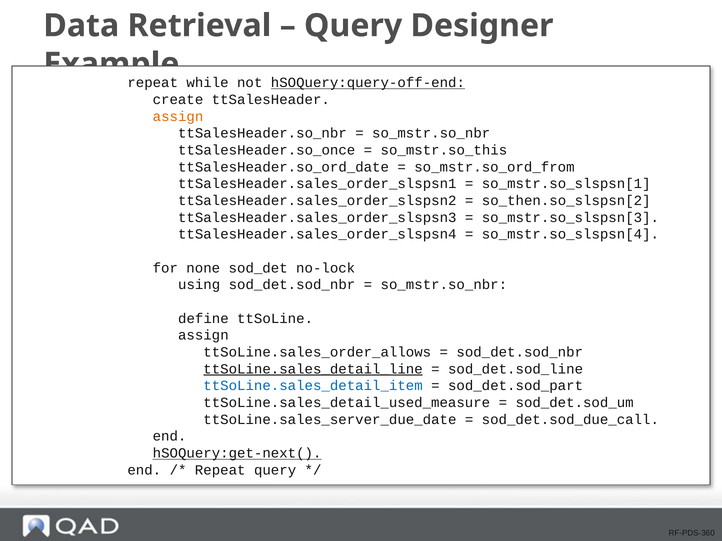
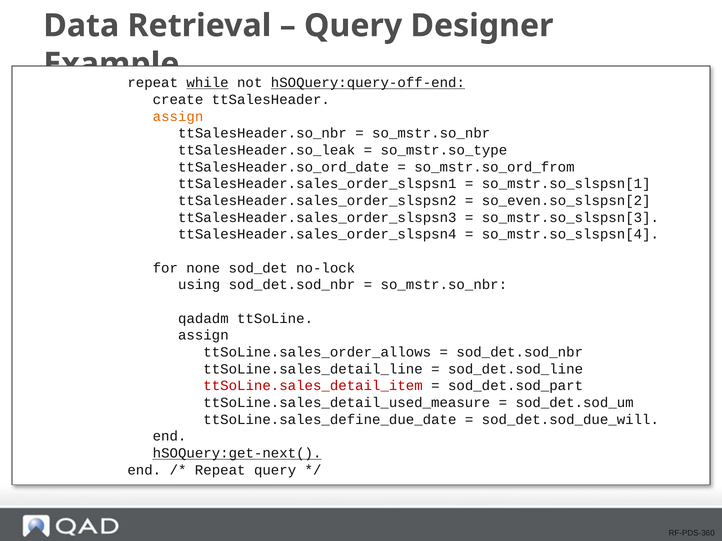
while underline: none -> present
ttSalesHeader.so_once: ttSalesHeader.so_once -> ttSalesHeader.so_leak
so_mstr.so_this: so_mstr.so_this -> so_mstr.so_type
so_then.so_slspsn[2: so_then.so_slspsn[2 -> so_even.so_slspsn[2
define: define -> qadadm
ttSoLine.sales_detail_line underline: present -> none
ttSoLine.sales_detail_item colour: blue -> red
ttSoLine.sales_server_due_date: ttSoLine.sales_server_due_date -> ttSoLine.sales_define_due_date
sod_det.sod_due_call: sod_det.sod_due_call -> sod_det.sod_due_will
